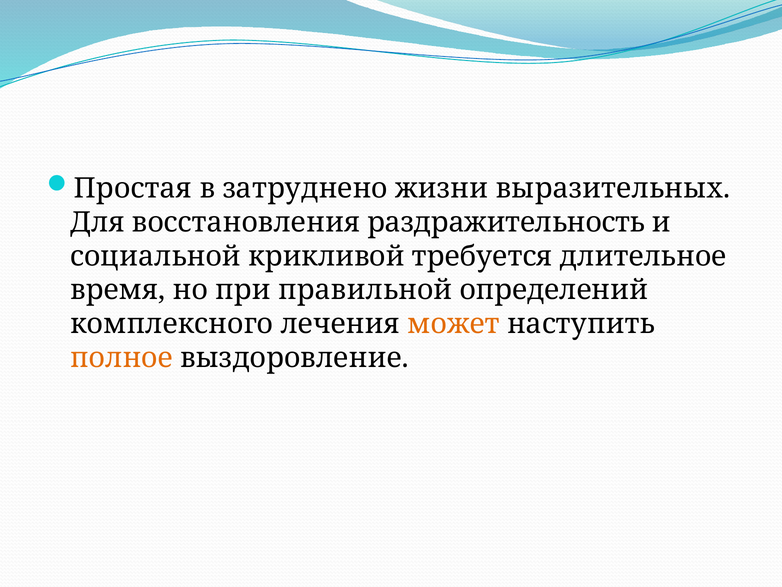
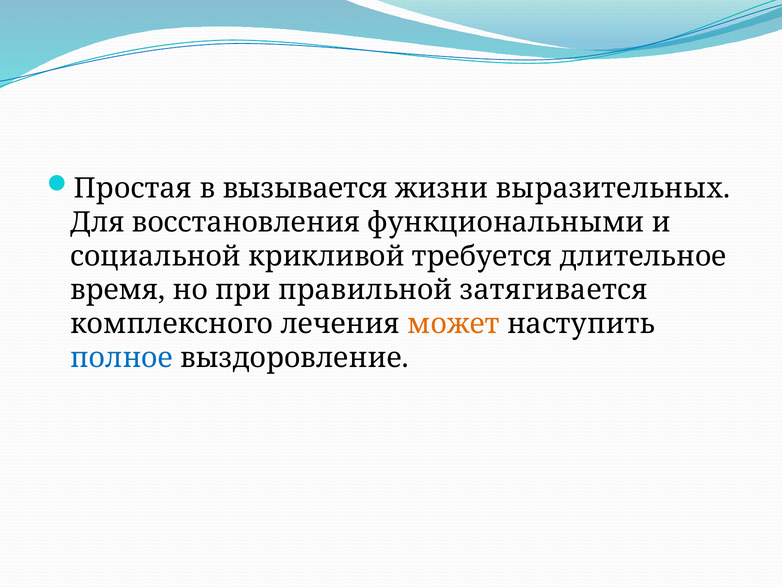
затруднено: затруднено -> вызывается
раздражительность: раздражительность -> функциональными
определений: определений -> затягивается
полное colour: orange -> blue
